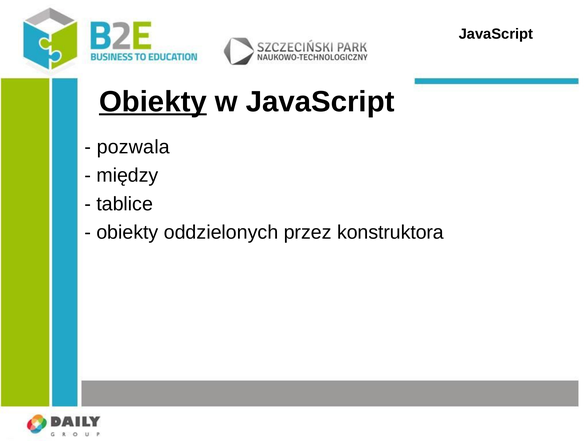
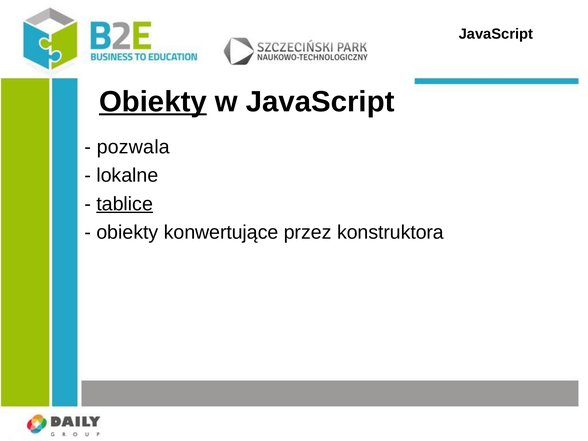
między: między -> lokalne
tablice underline: none -> present
oddzielonych: oddzielonych -> konwertujące
